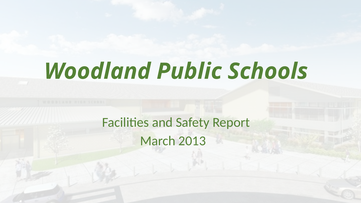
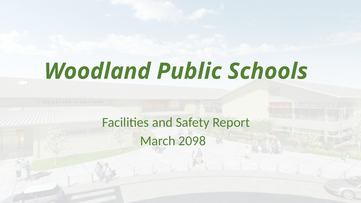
2013: 2013 -> 2098
